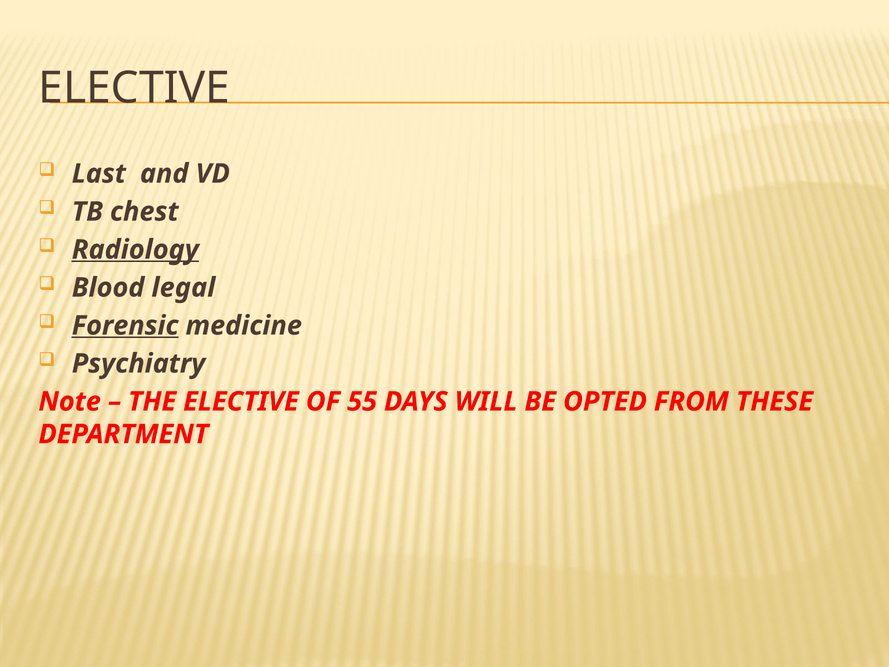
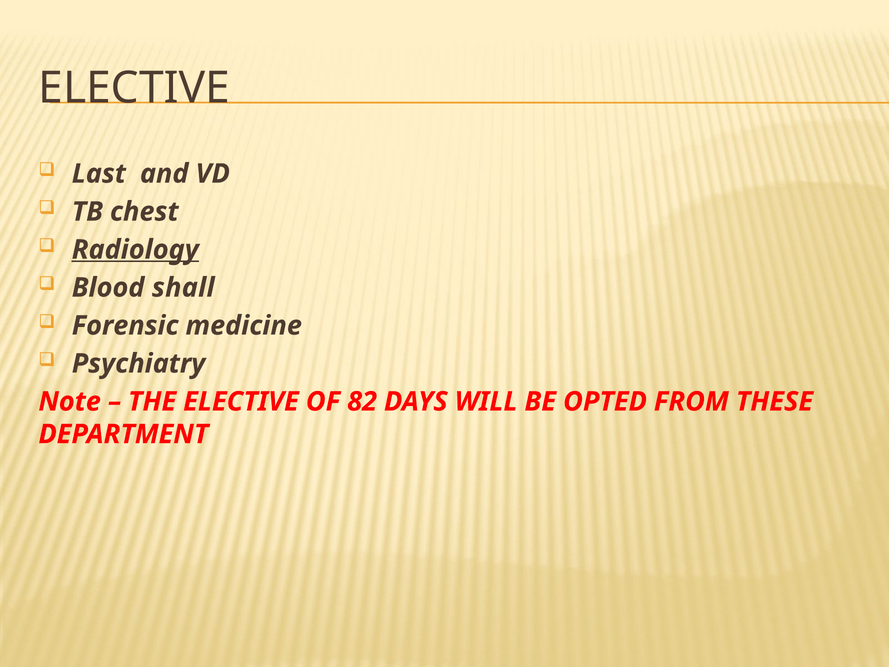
legal: legal -> shall
Forensic underline: present -> none
55: 55 -> 82
